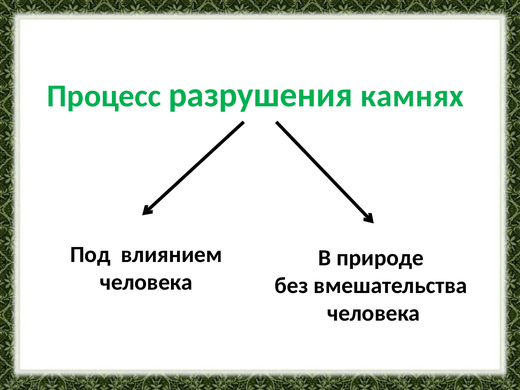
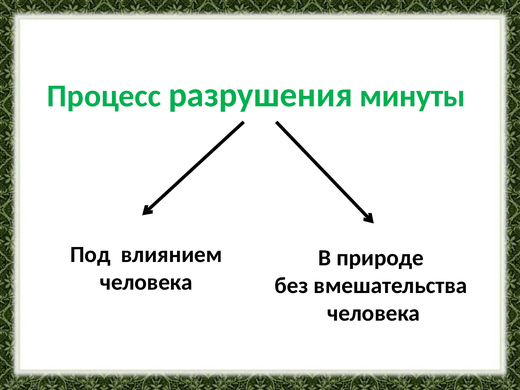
камнях: камнях -> минуты
